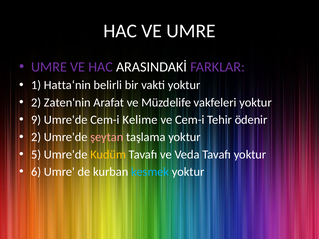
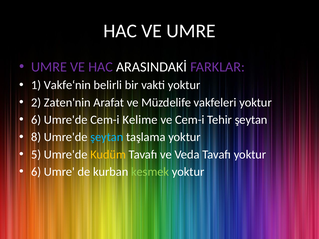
Hatta‘nin: Hatta‘nin -> Vakfe‘nin
9 at (36, 120): 9 -> 6
Tehir ödenir: ödenir -> şeytan
2 at (36, 137): 2 -> 8
şeytan at (107, 137) colour: pink -> light blue
kesmek colour: light blue -> light green
